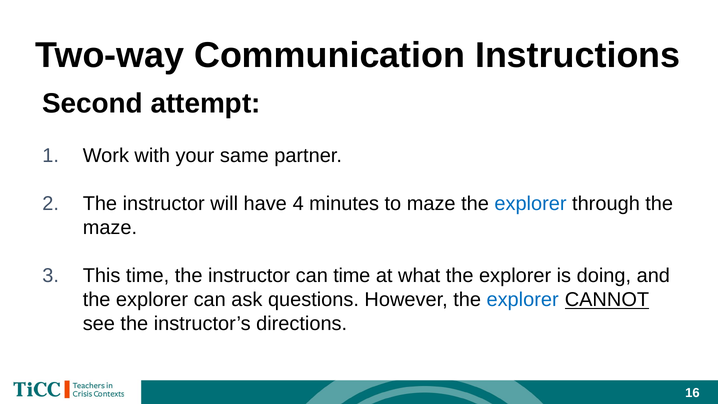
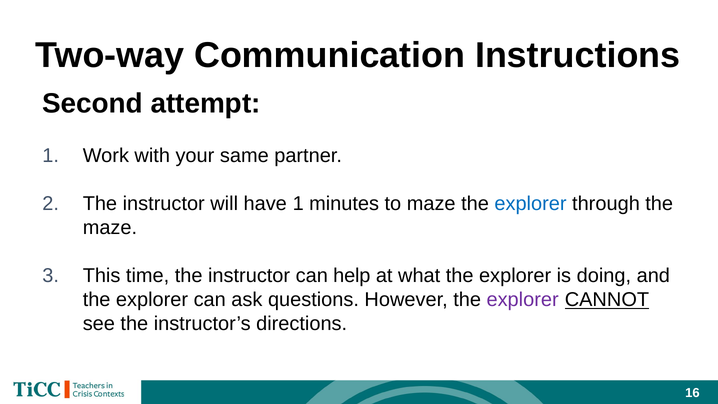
have 4: 4 -> 1
can time: time -> help
explorer at (523, 299) colour: blue -> purple
